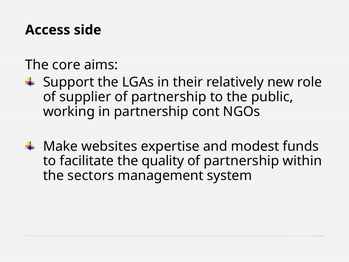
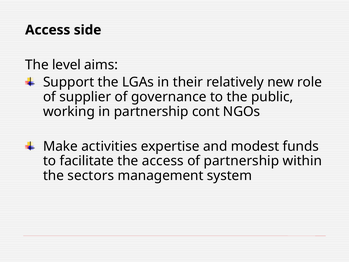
core: core -> level
supplier of partnership: partnership -> governance
websites: websites -> activities
the quality: quality -> access
